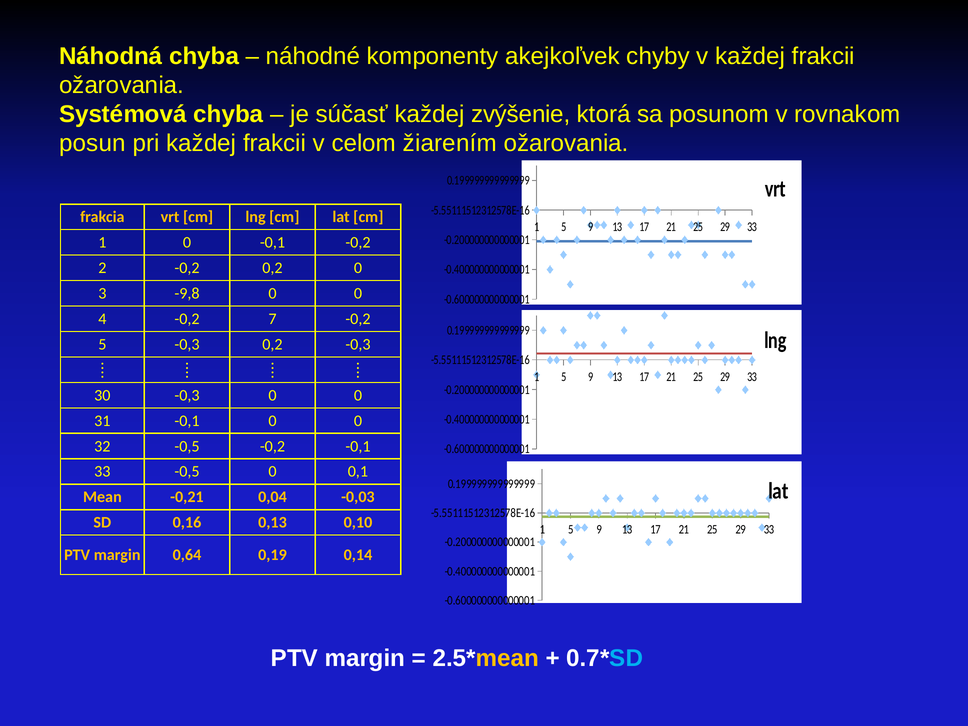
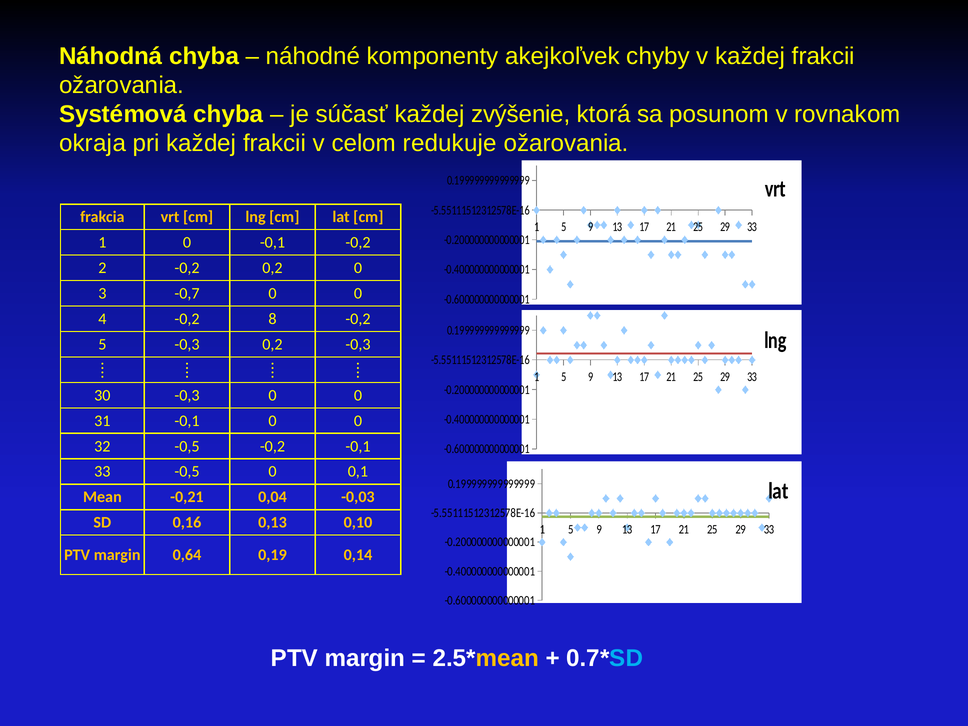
posun: posun -> okraja
žiarením: žiarením -> redukuje
-9,8: -9,8 -> -0,7
7: 7 -> 8
